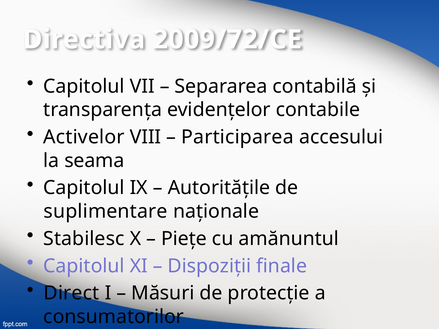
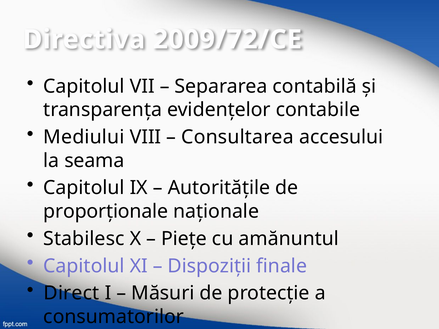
Activelor: Activelor -> Mediului
Participarea: Participarea -> Consultarea
suplimentare: suplimentare -> proporţionale
